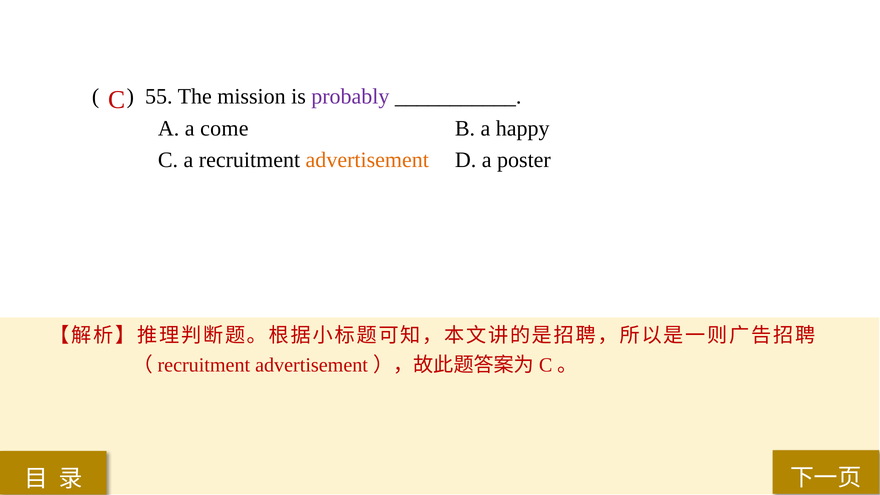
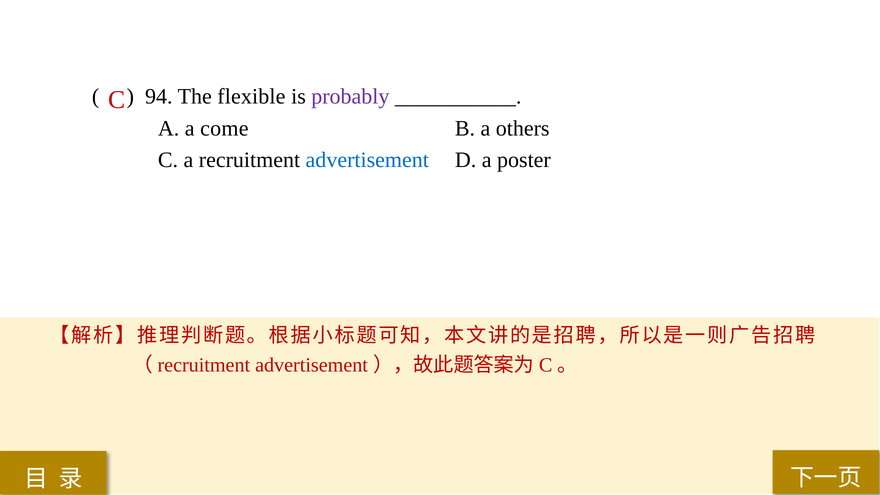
55: 55 -> 94
mission: mission -> flexible
happy: happy -> others
advertisement at (367, 160) colour: orange -> blue
